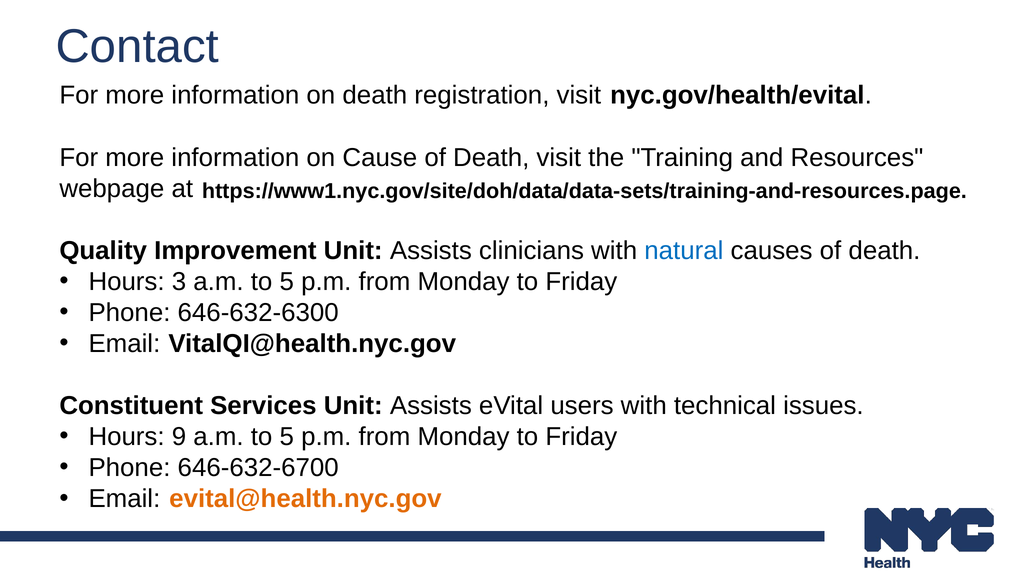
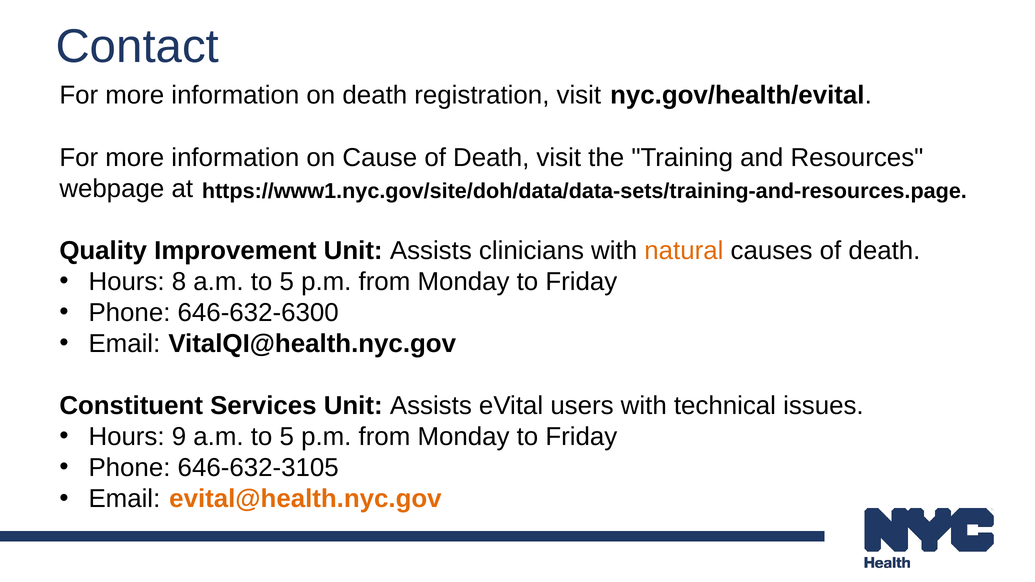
natural colour: blue -> orange
3: 3 -> 8
646-632-6700: 646-632-6700 -> 646-632-3105
